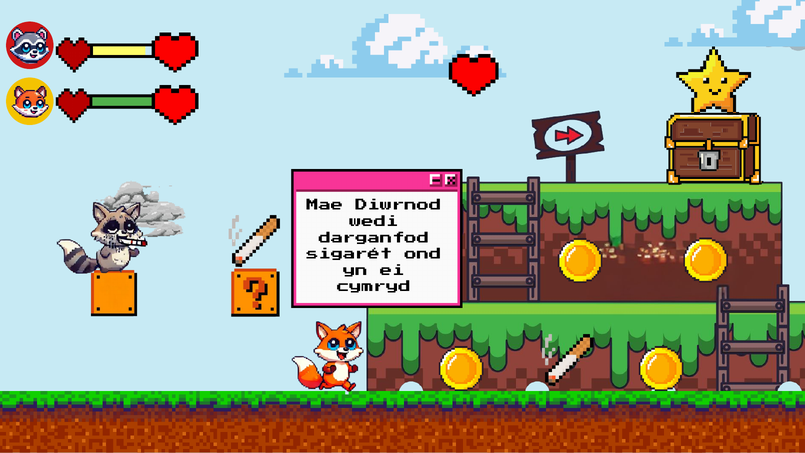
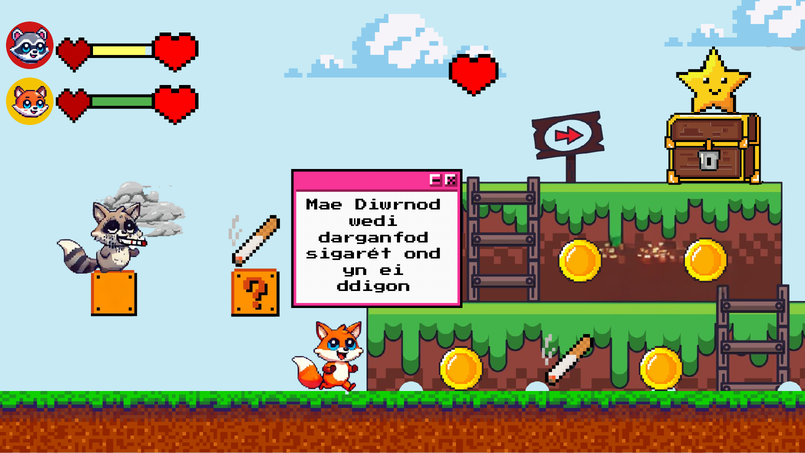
cymryd: cymryd -> ddigon
